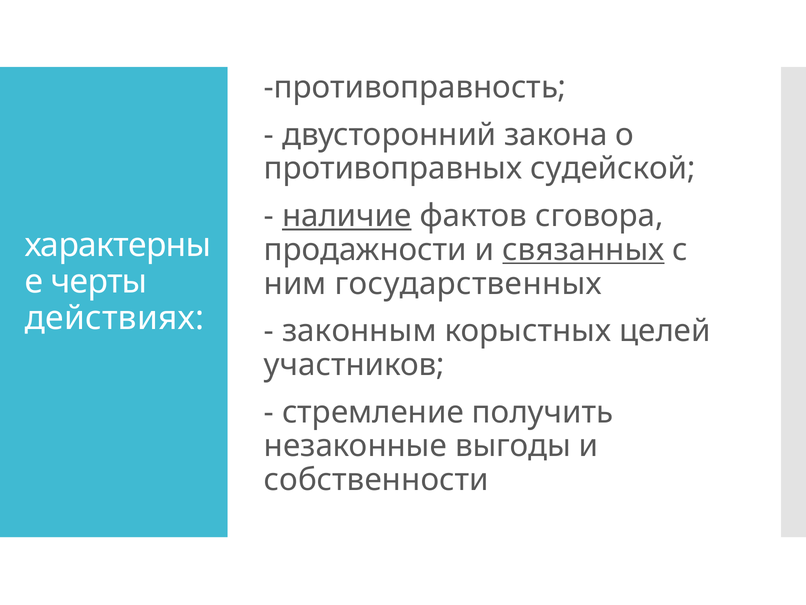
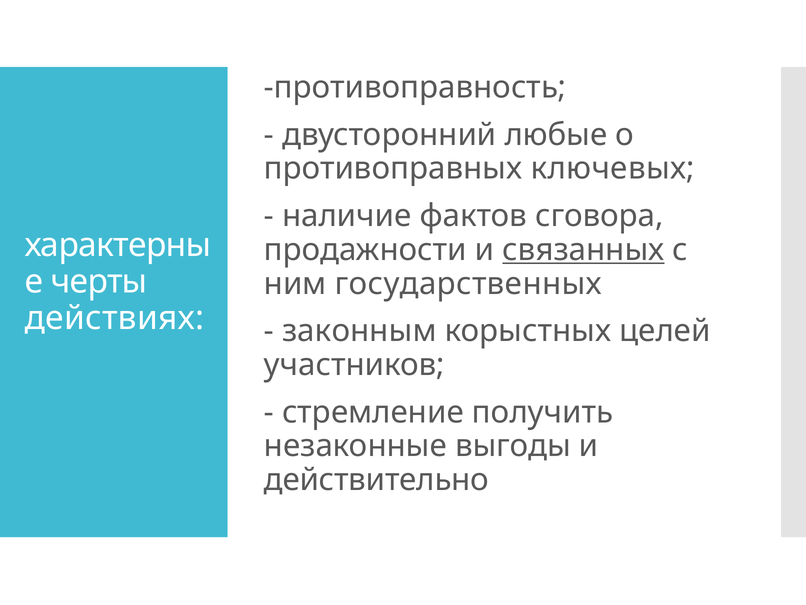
закона: закона -> любые
судейской: судейской -> ключевых
наличие underline: present -> none
собственности: собственности -> действительно
